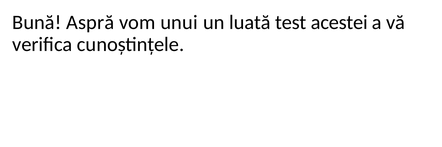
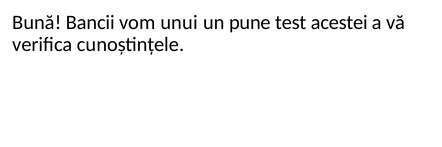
Aspră: Aspră -> Bancii
luată: luată -> pune
